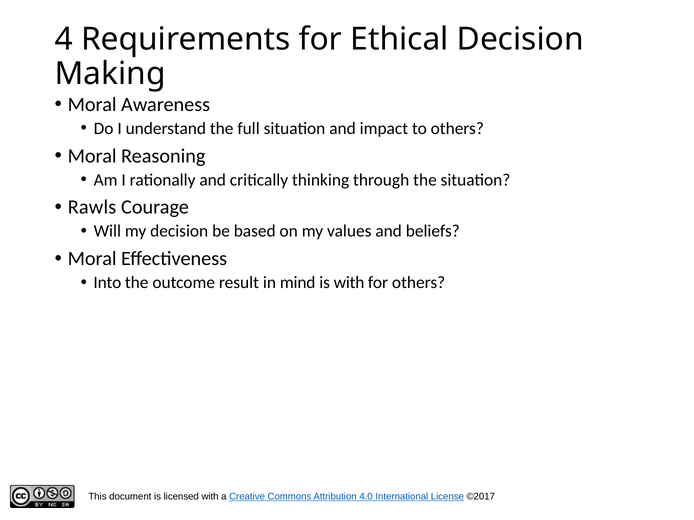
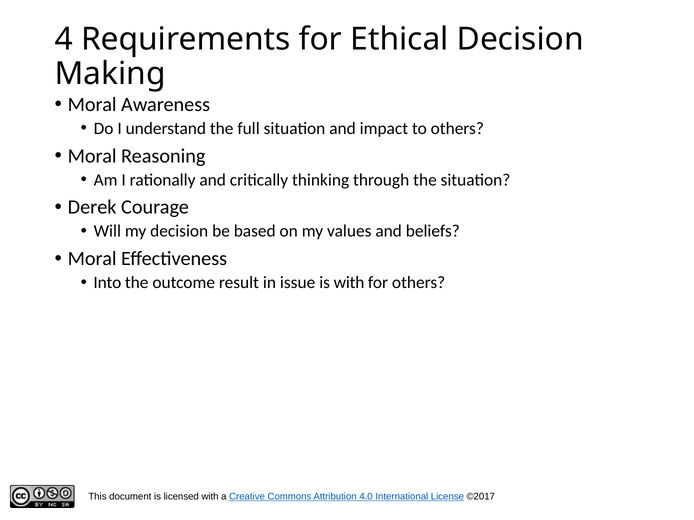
Rawls: Rawls -> Derek
mind: mind -> issue
